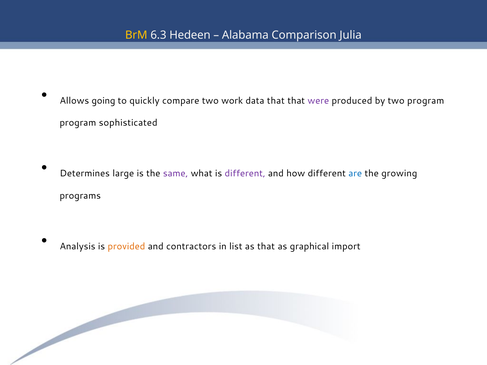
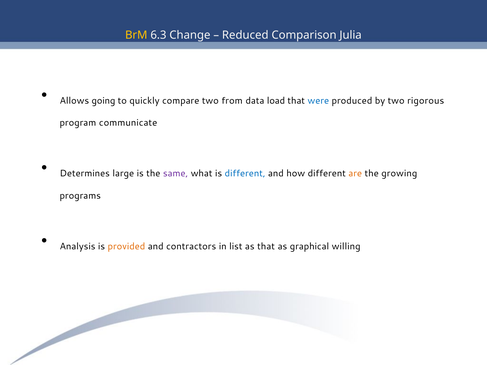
Hedeen: Hedeen -> Change
Alabama: Alabama -> Reduced
work: work -> from
data that: that -> load
were colour: purple -> blue
two program: program -> rigorous
sophisticated: sophisticated -> communicate
different at (245, 174) colour: purple -> blue
are colour: blue -> orange
import: import -> willing
